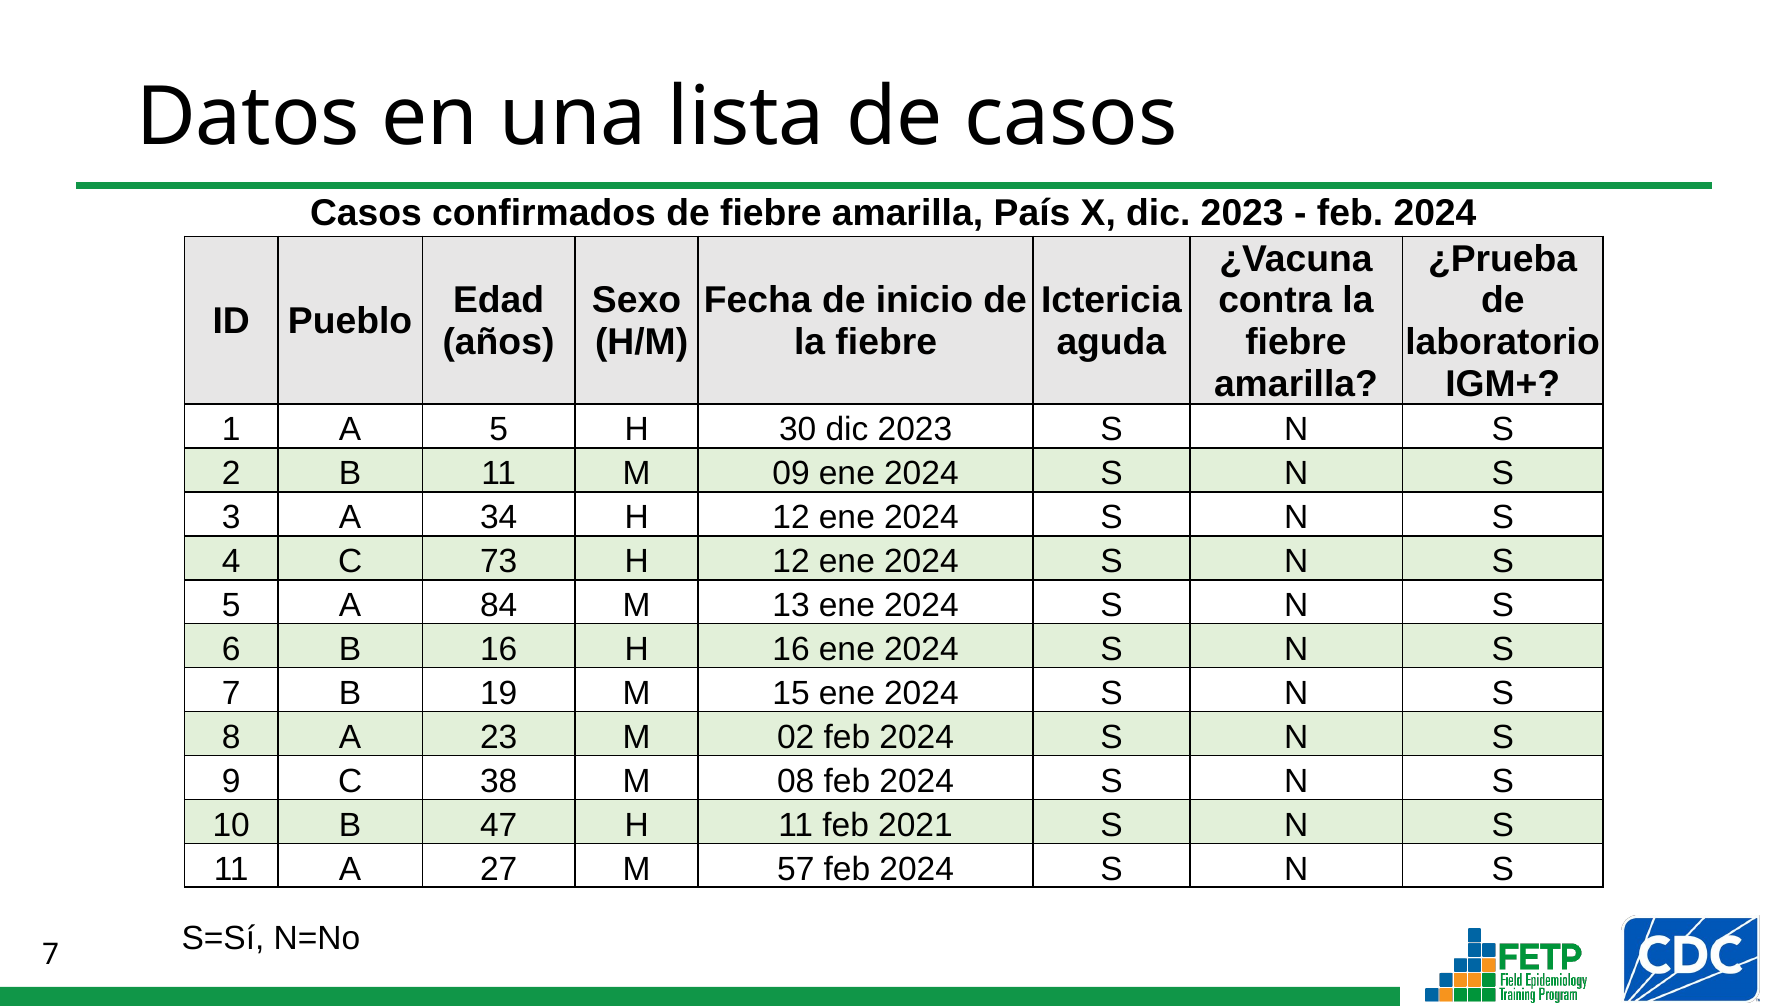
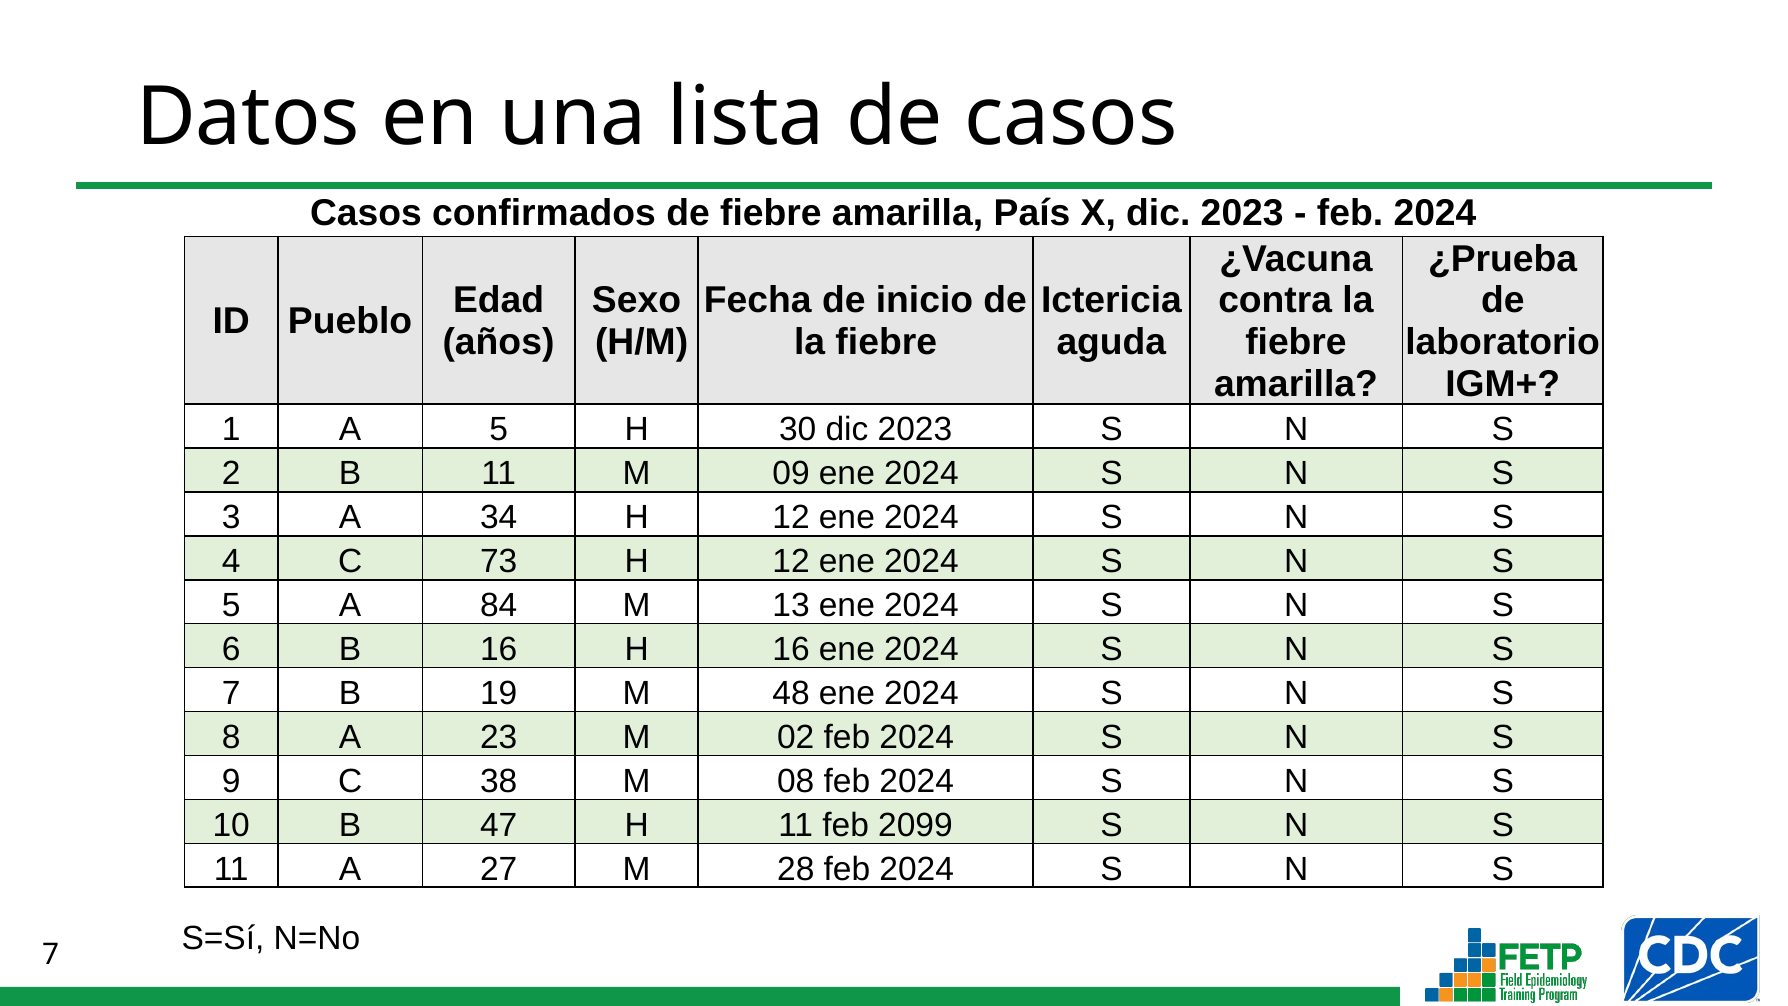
15: 15 -> 48
2021: 2021 -> 2099
57: 57 -> 28
